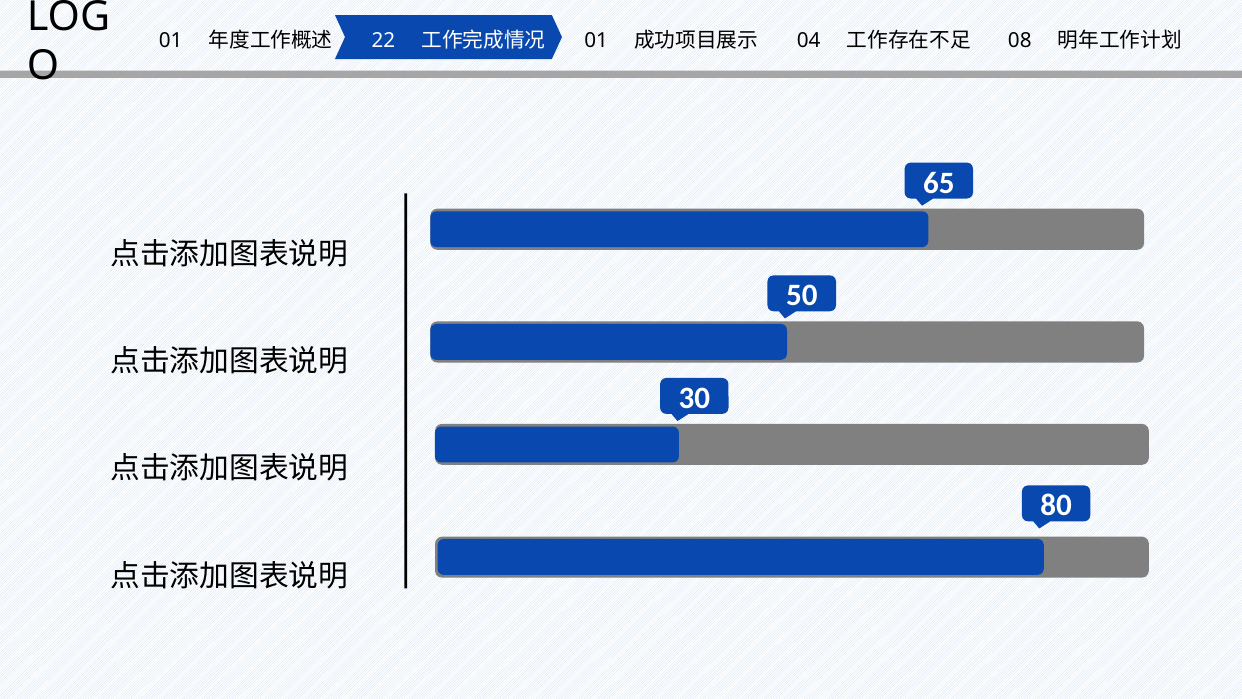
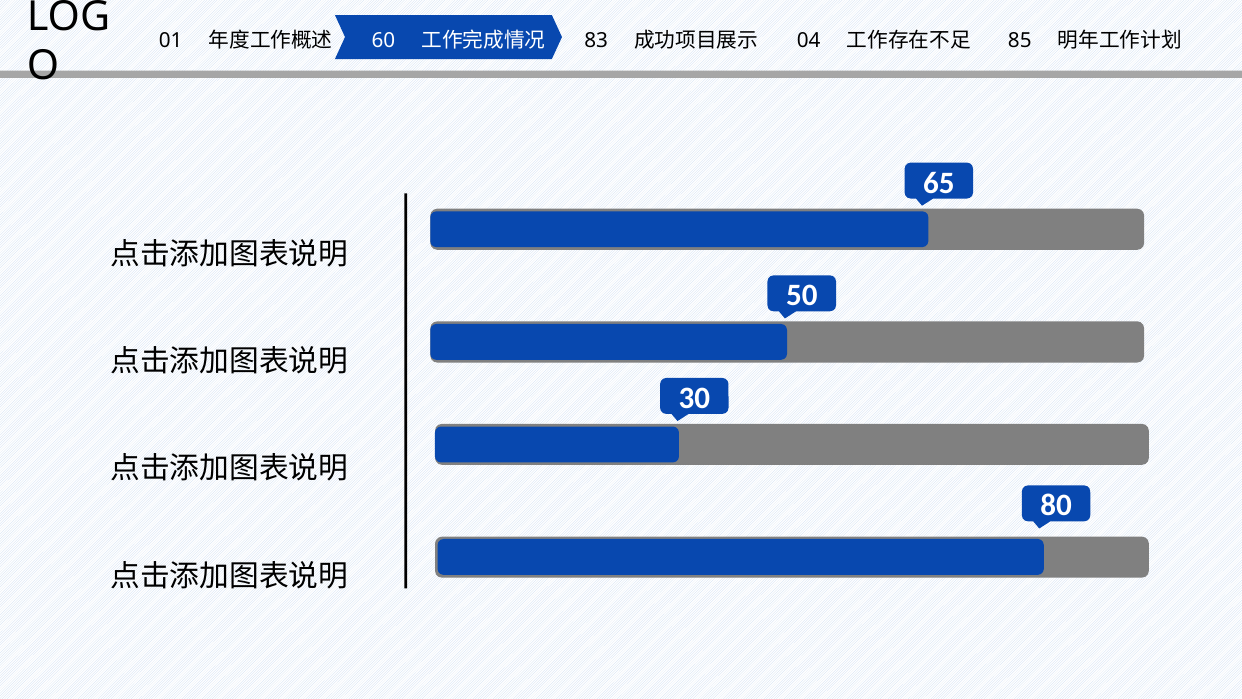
22: 22 -> 60
01 at (596, 40): 01 -> 83
08: 08 -> 85
